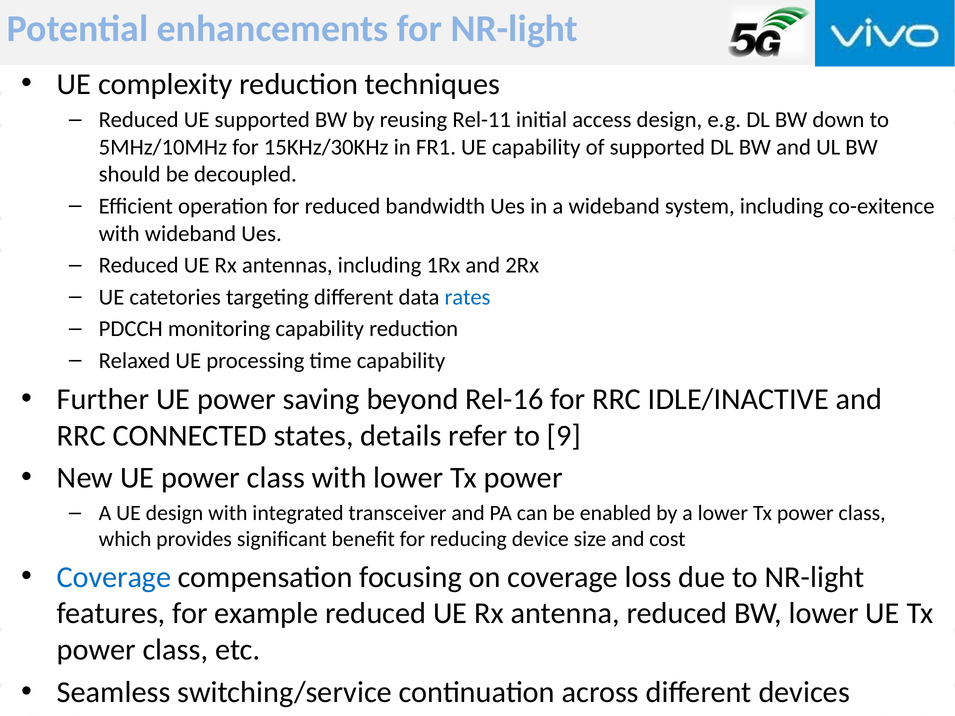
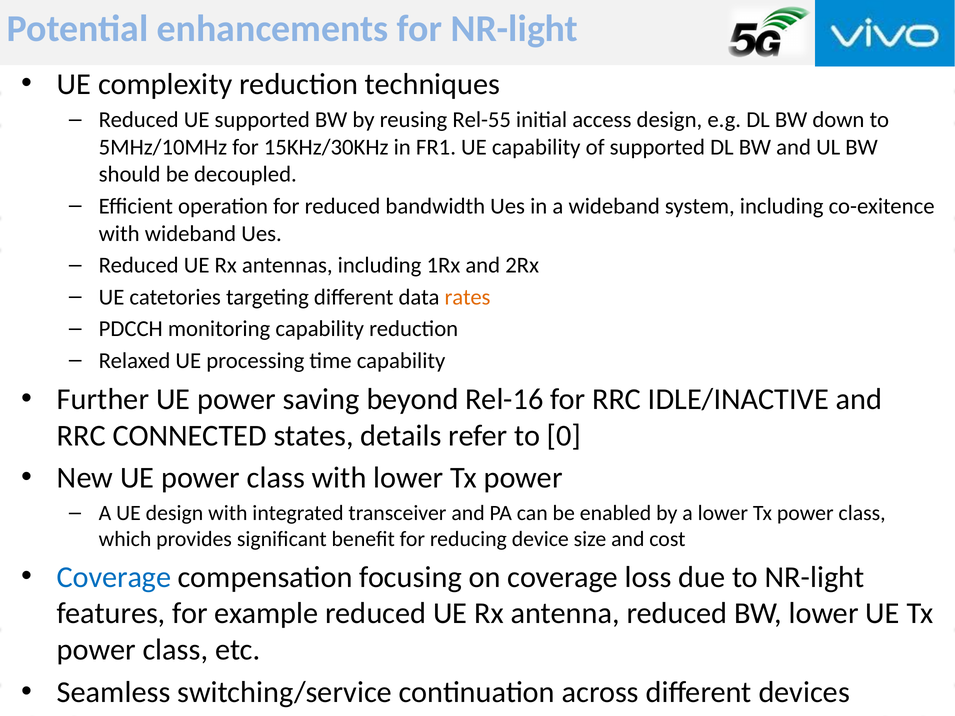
Rel-11: Rel-11 -> Rel-55
rates colour: blue -> orange
9: 9 -> 0
